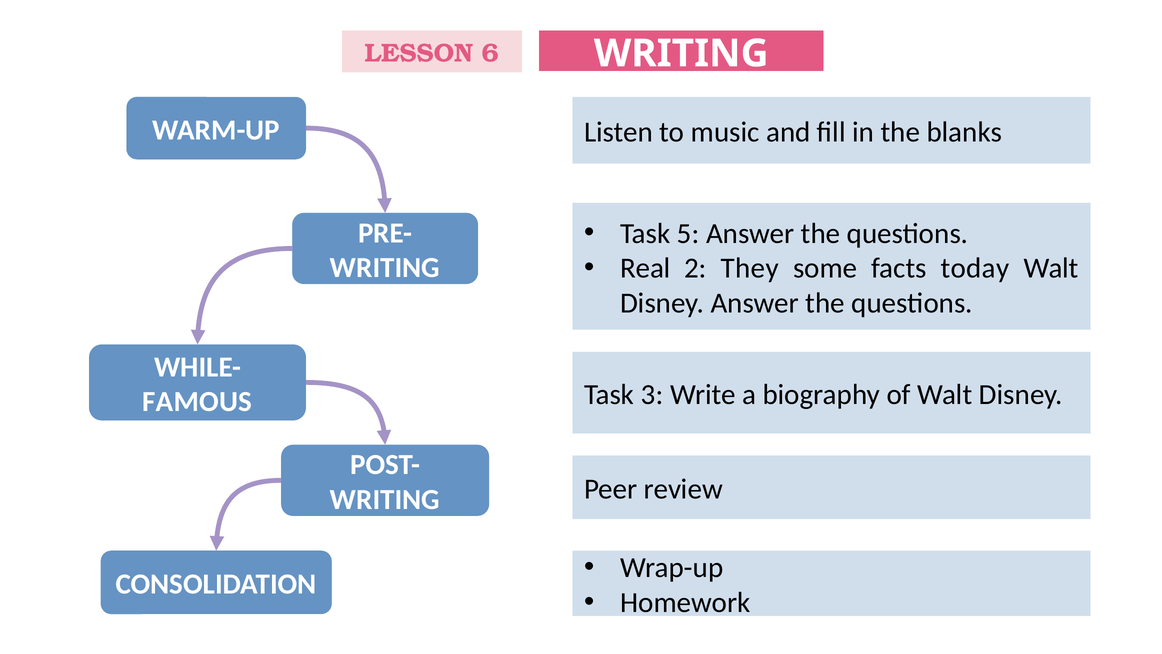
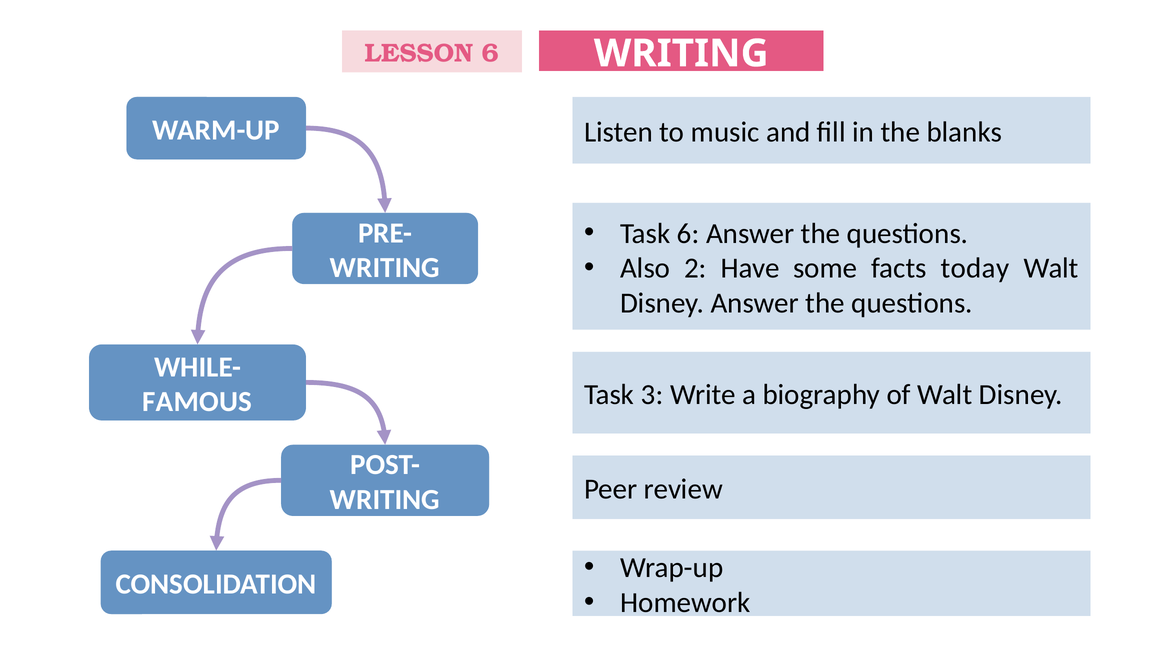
Task 5: 5 -> 6
Real: Real -> Also
They: They -> Have
